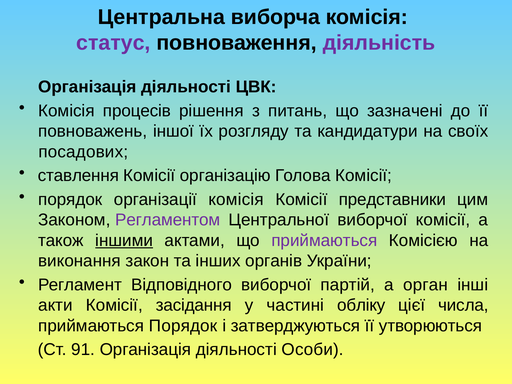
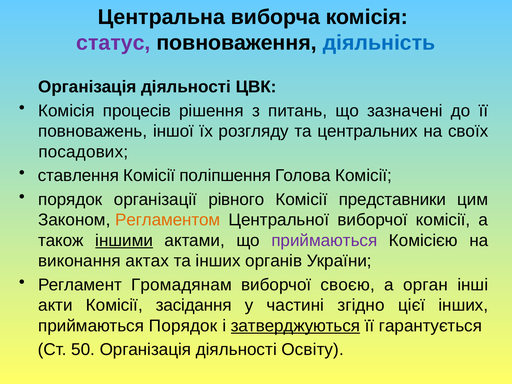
діяльність colour: purple -> blue
кандидатури: кандидатури -> центральних
організацію: організацію -> поліпшення
організації комісія: комісія -> рівного
Регламентом colour: purple -> orange
закон: закон -> актах
Відповідного: Відповідного -> Громадянам
партій: партій -> своєю
обліку: обліку -> згідно
цієї числа: числа -> інших
затверджуються underline: none -> present
утворюються: утворюються -> гарантується
91: 91 -> 50
Особи: Особи -> Освіту
